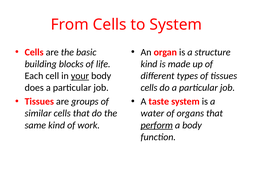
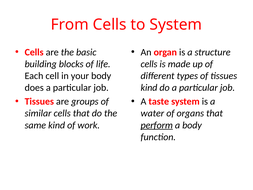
kind at (149, 64): kind -> cells
your underline: present -> none
cells at (149, 88): cells -> kind
